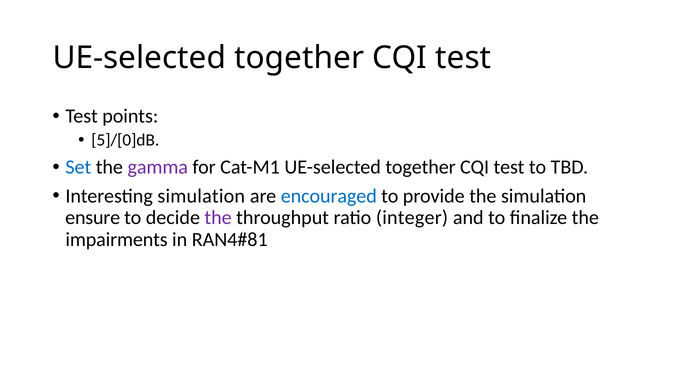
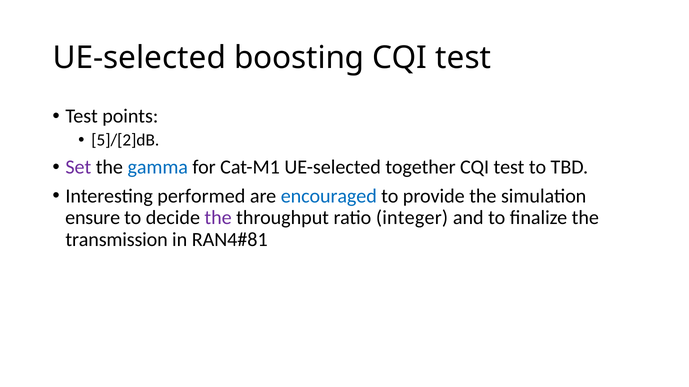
together at (299, 58): together -> boosting
5]/[0]dB: 5]/[0]dB -> 5]/[2]dB
Set colour: blue -> purple
gamma colour: purple -> blue
Interesting simulation: simulation -> performed
impairments: impairments -> transmission
